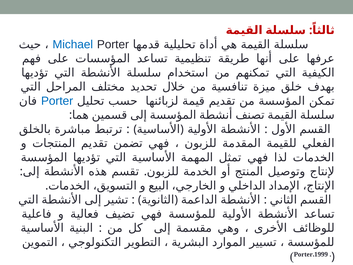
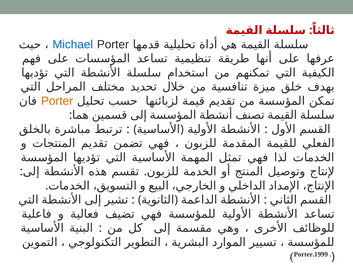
Porter at (57, 101) colour: blue -> orange
